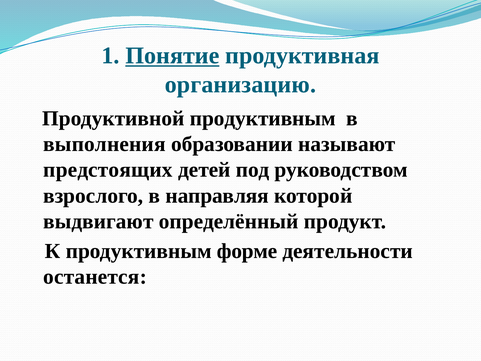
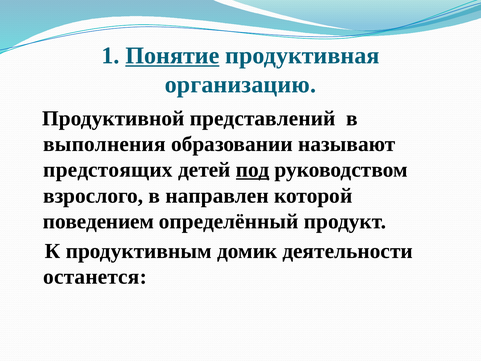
Продуктивной продуктивным: продуктивным -> представлений
под underline: none -> present
направляя: направляя -> направлен
выдвигают: выдвигают -> поведением
форме: форме -> домик
